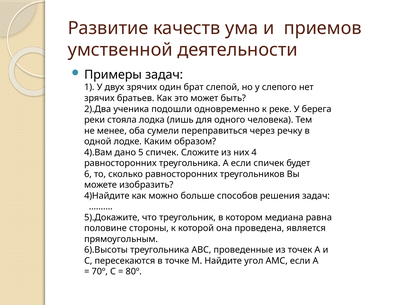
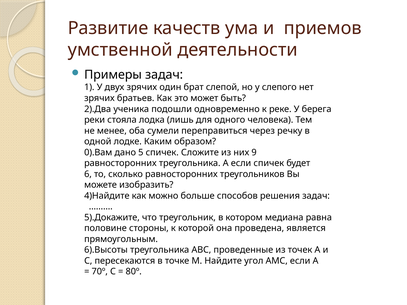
4).Вам: 4).Вам -> 0).Вам
4: 4 -> 9
